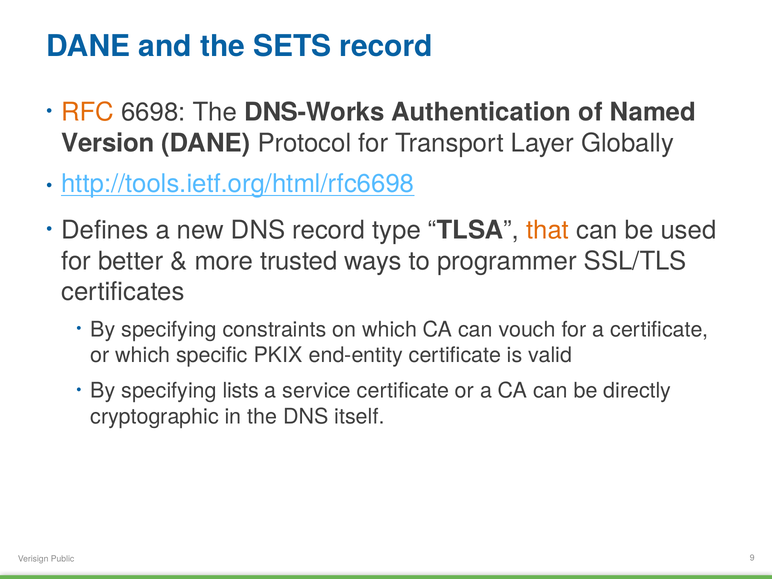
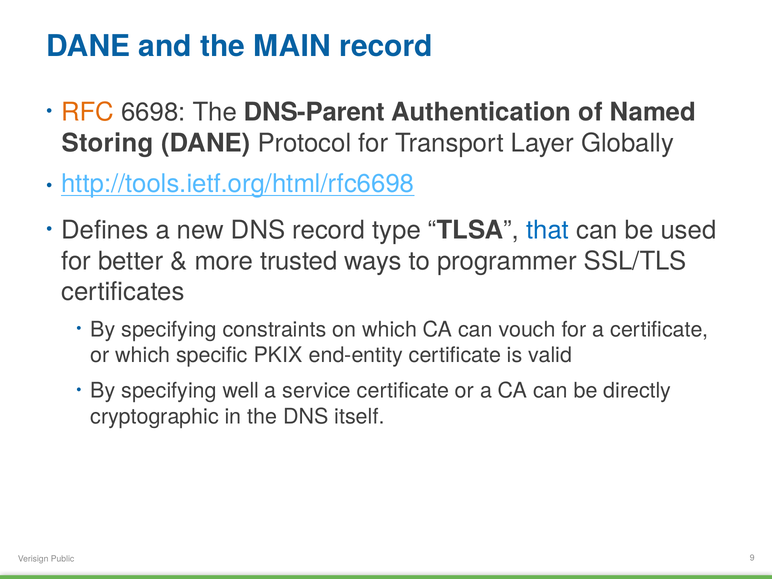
SETS: SETS -> MAIN
DNS-Works: DNS-Works -> DNS-Parent
Version: Version -> Storing
that colour: orange -> blue
lists: lists -> well
